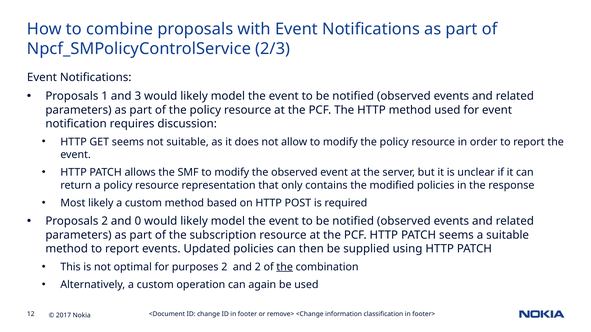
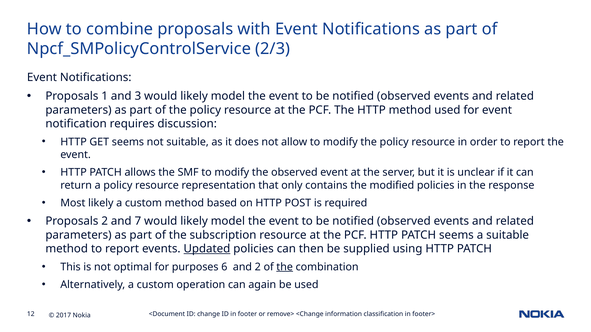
0: 0 -> 7
Updated underline: none -> present
purposes 2: 2 -> 6
